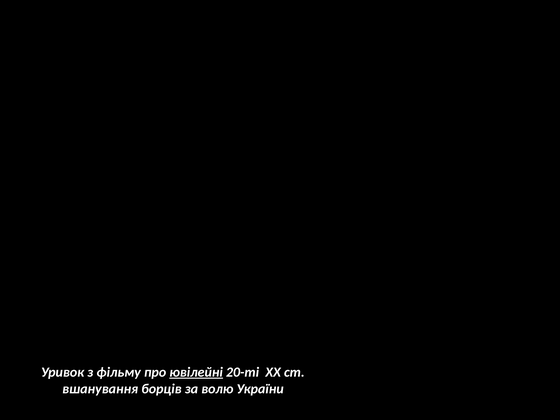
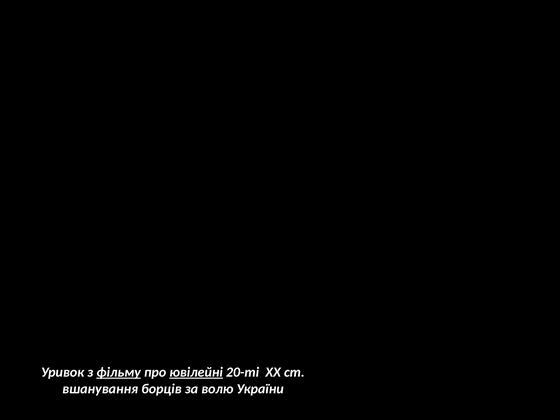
фільму underline: none -> present
